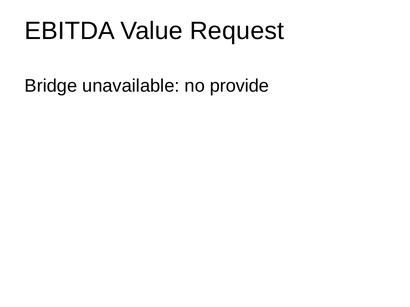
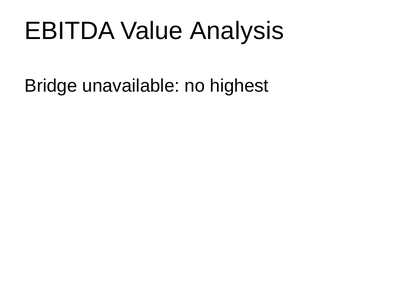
Request: Request -> Analysis
provide: provide -> highest
